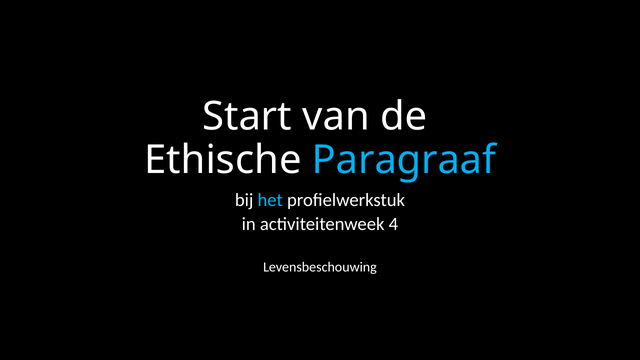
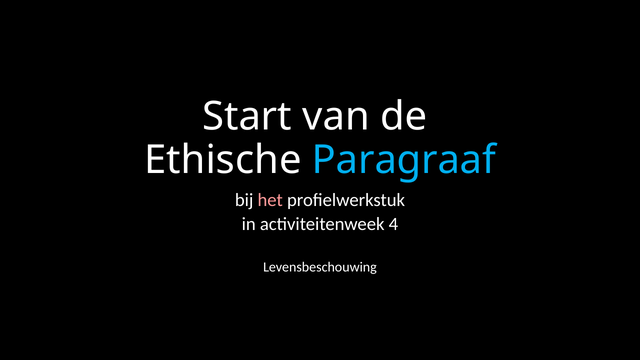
het colour: light blue -> pink
